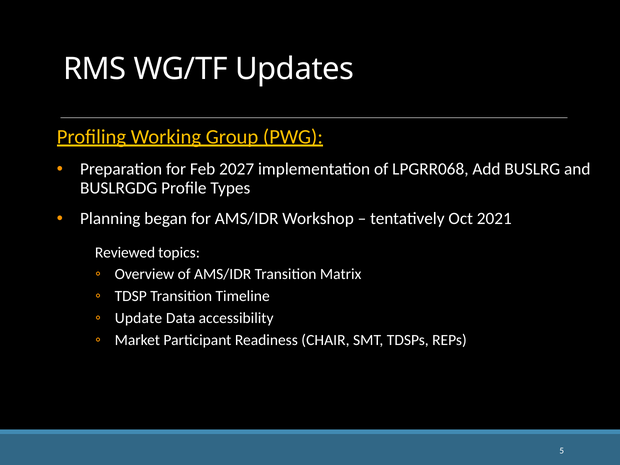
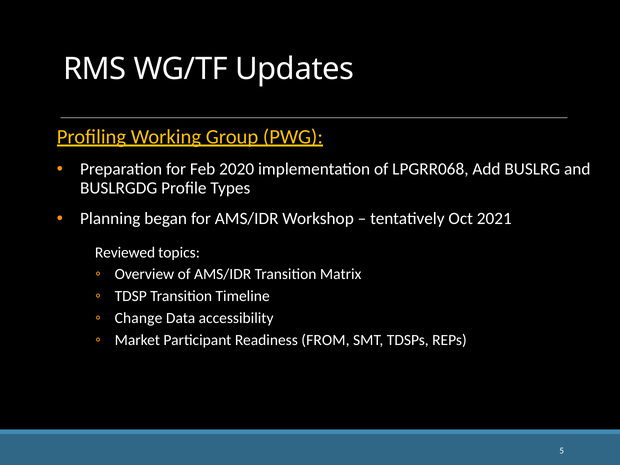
2027: 2027 -> 2020
Update: Update -> Change
CHAIR: CHAIR -> FROM
